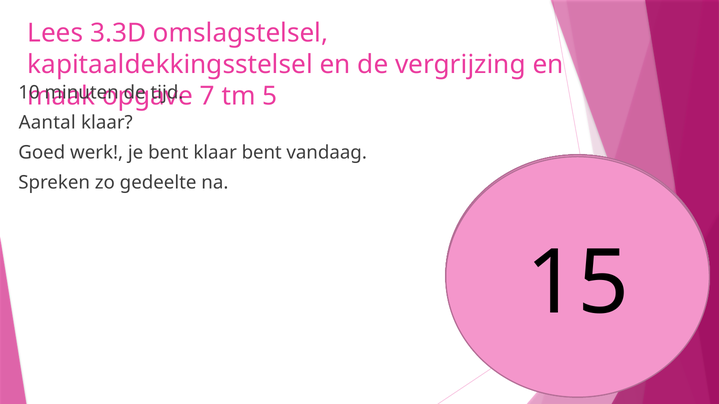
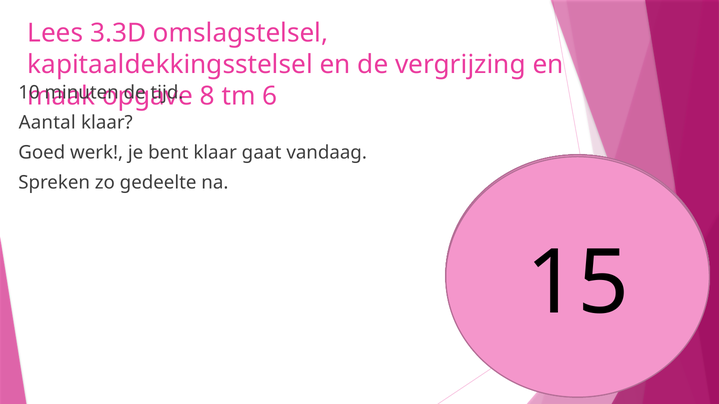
7: 7 -> 8
5: 5 -> 6
klaar bent: bent -> gaat
